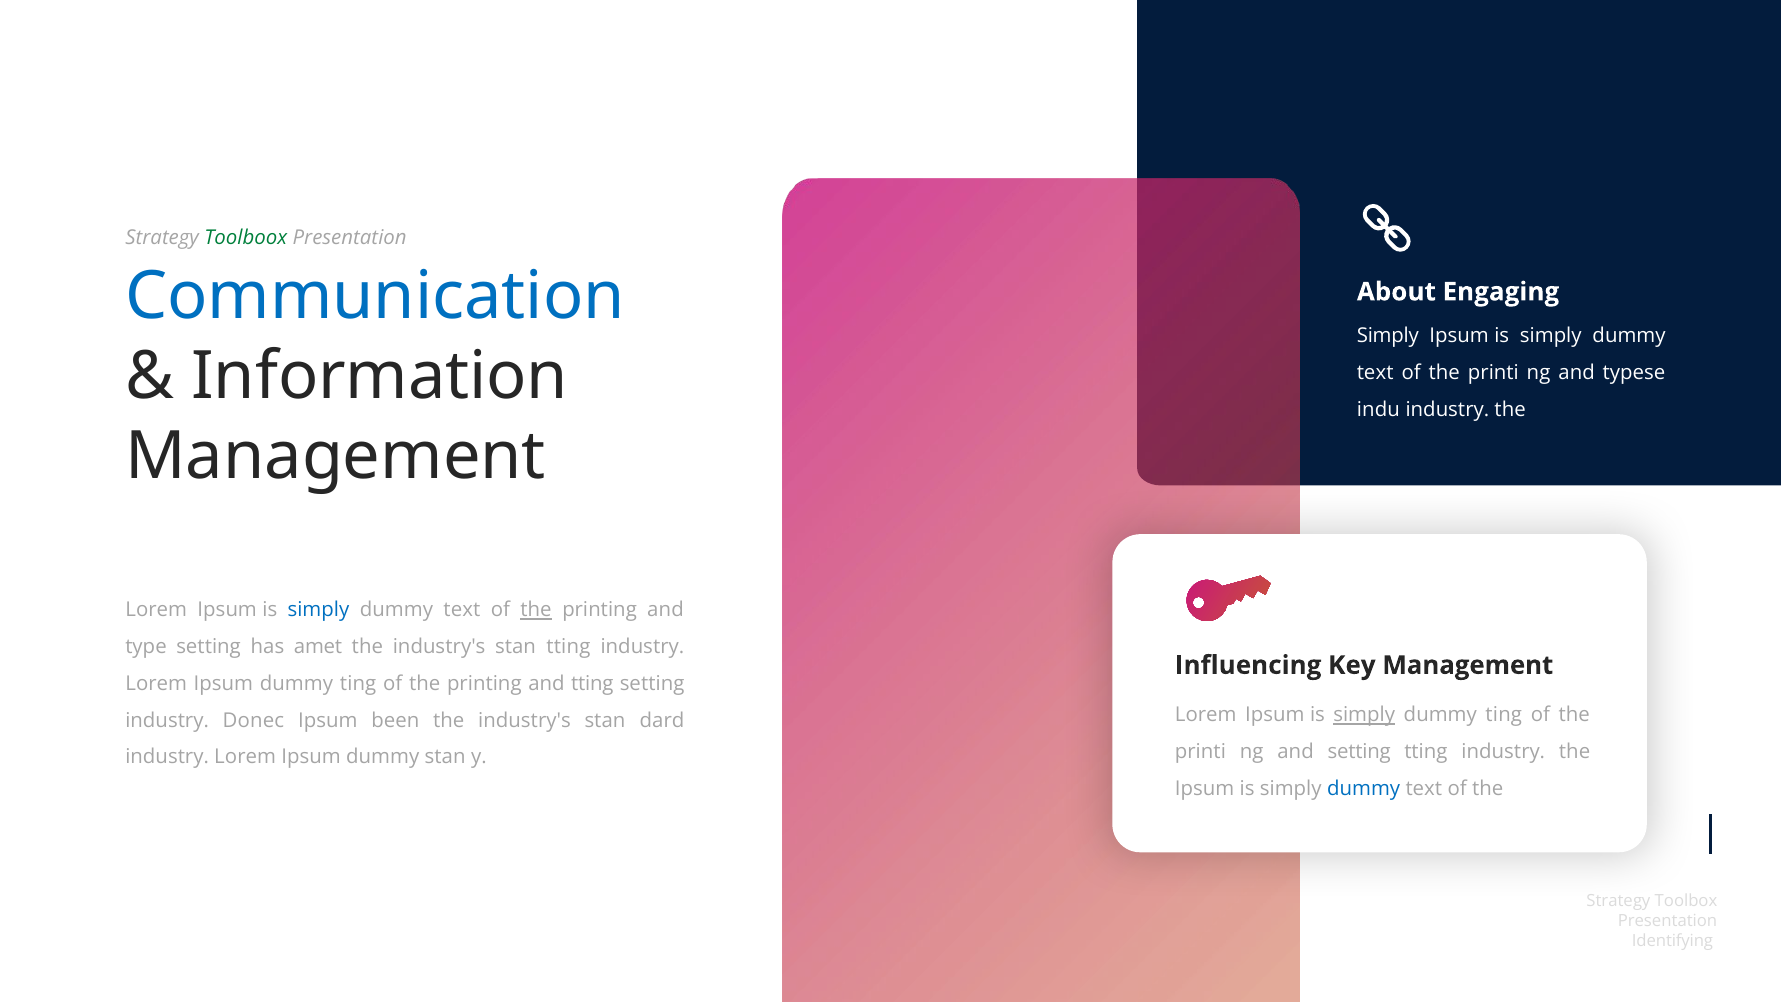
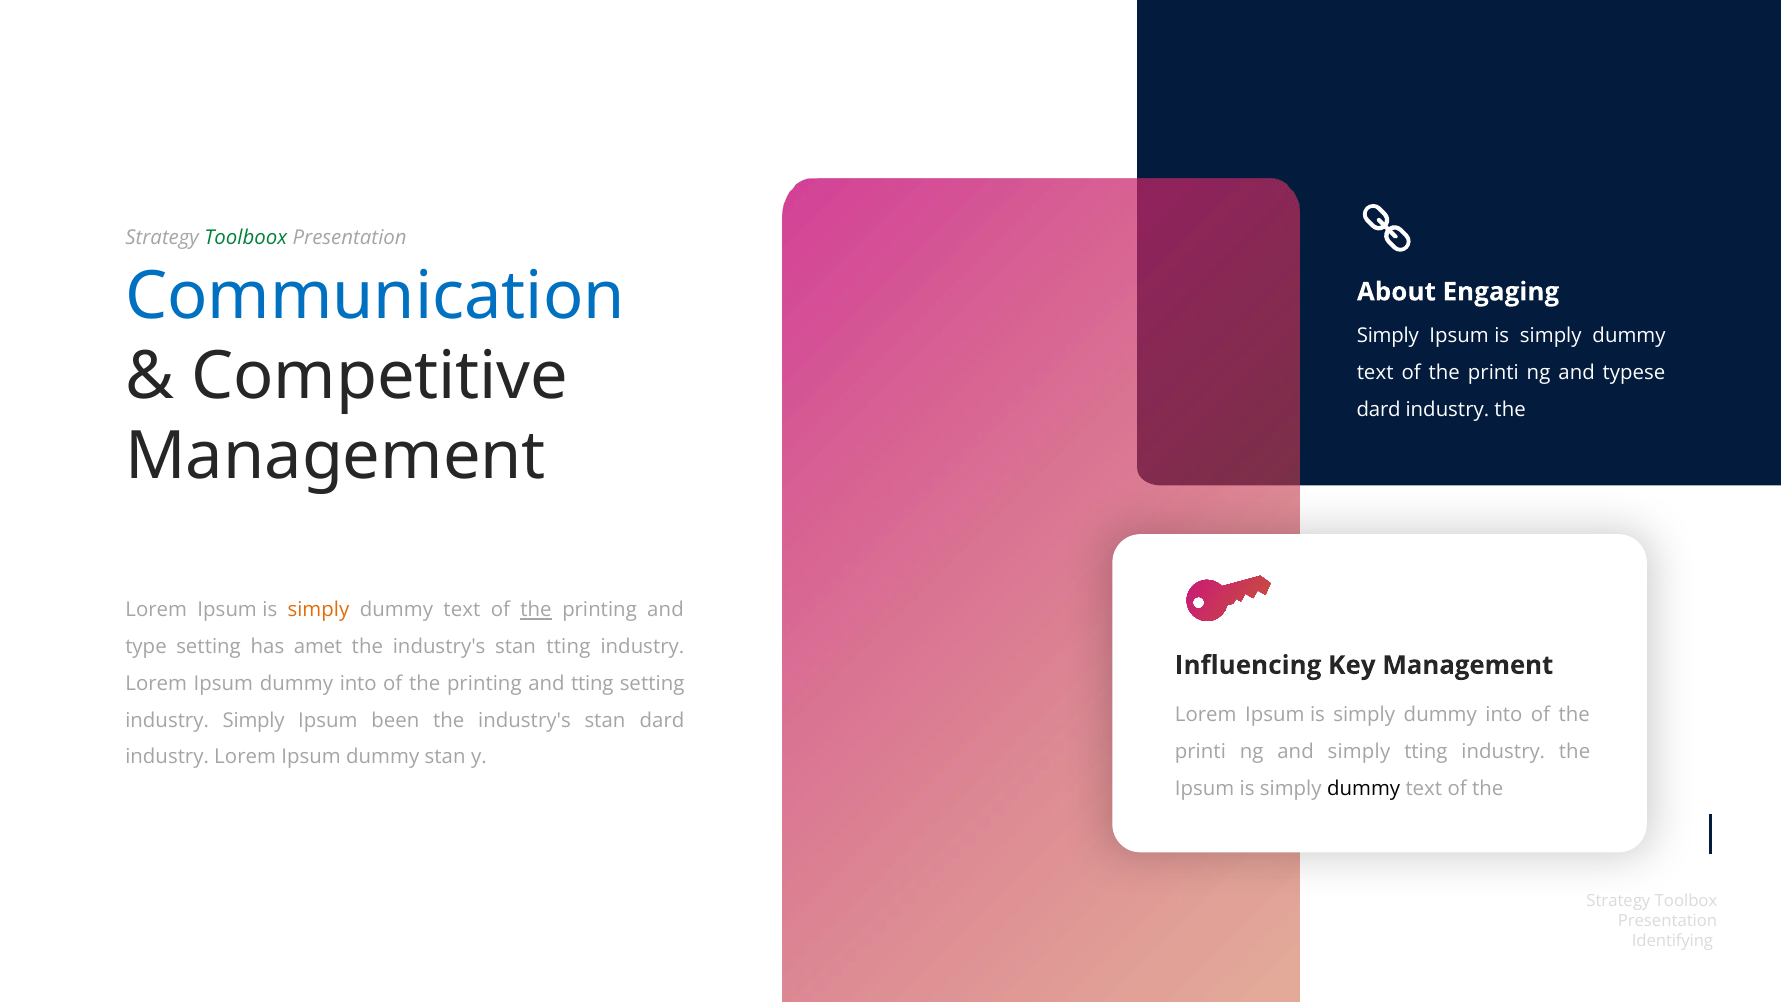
Information: Information -> Competitive
indu at (1378, 410): indu -> dard
simply at (318, 610) colour: blue -> orange
Ipsum dummy ting: ting -> into
simply at (1364, 715) underline: present -> none
ting at (1504, 715): ting -> into
industry Donec: Donec -> Simply
and setting: setting -> simply
dummy at (1364, 789) colour: blue -> black
